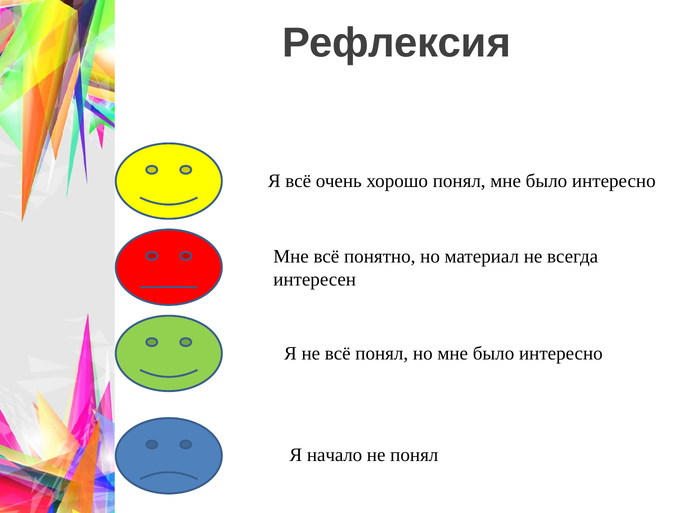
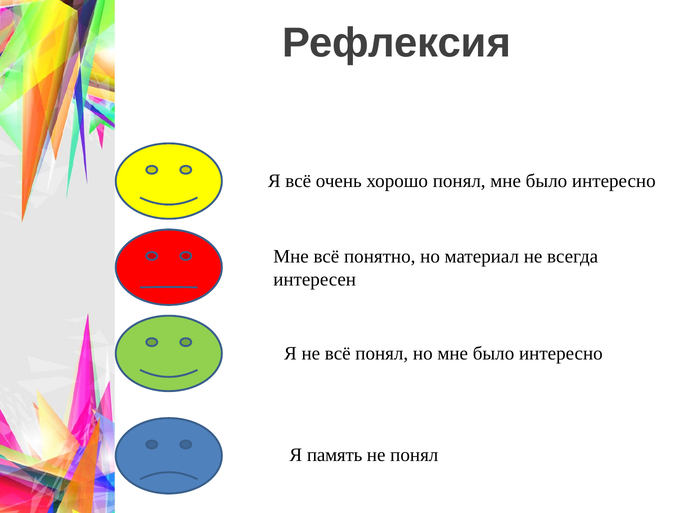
начало: начало -> память
